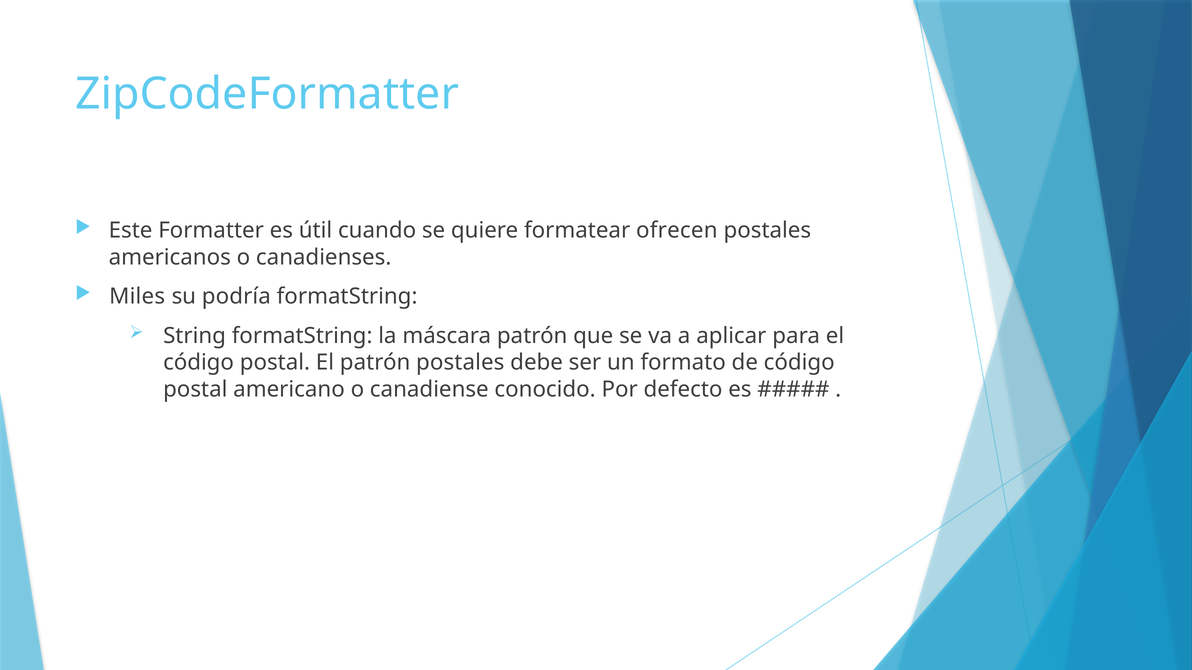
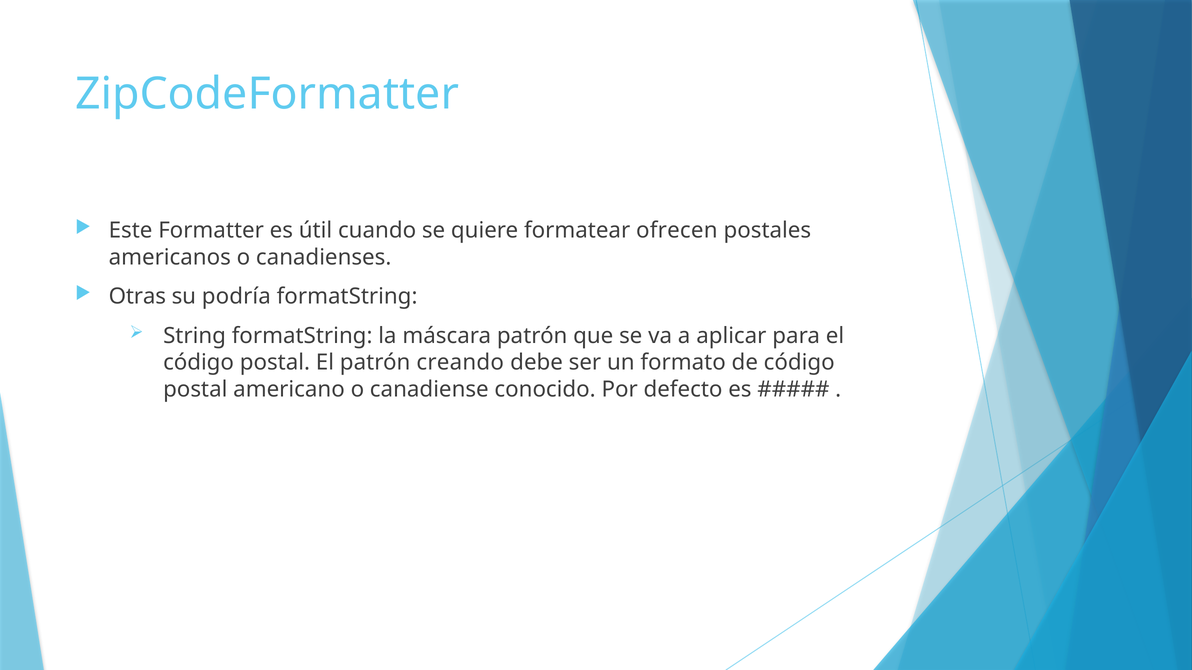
Miles: Miles -> Otras
patrón postales: postales -> creando
